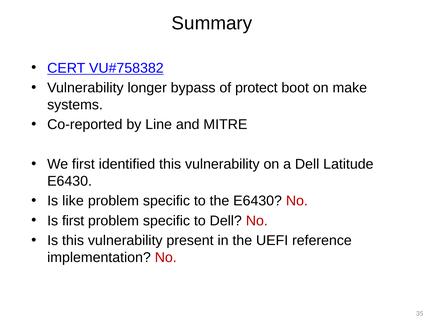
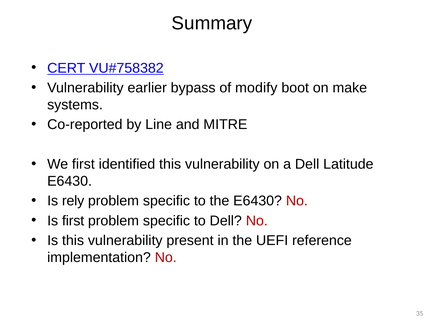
longer: longer -> earlier
protect: protect -> modify
like: like -> rely
